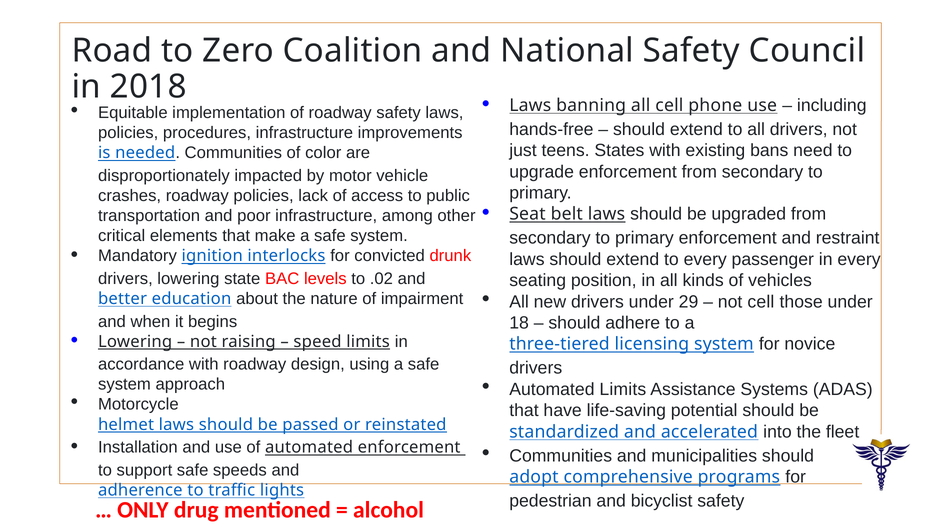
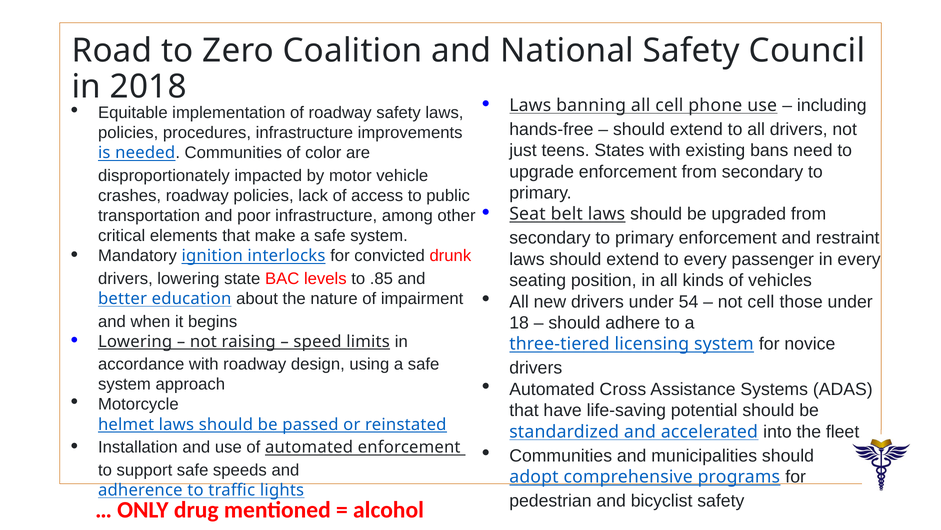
.02: .02 -> .85
29: 29 -> 54
Automated Limits: Limits -> Cross
